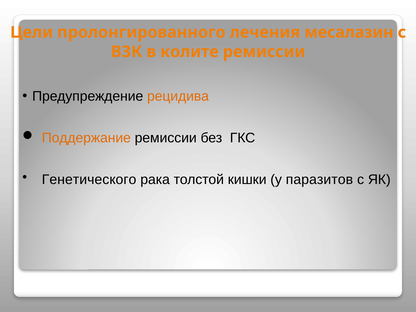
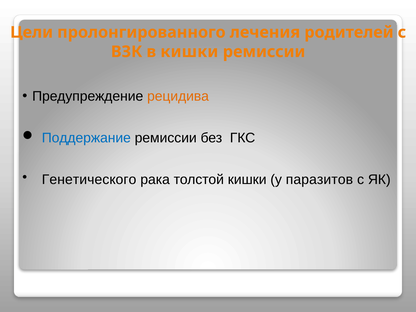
месалазин: месалазин -> родителей
в колите: колите -> кишки
Поддержание colour: orange -> blue
